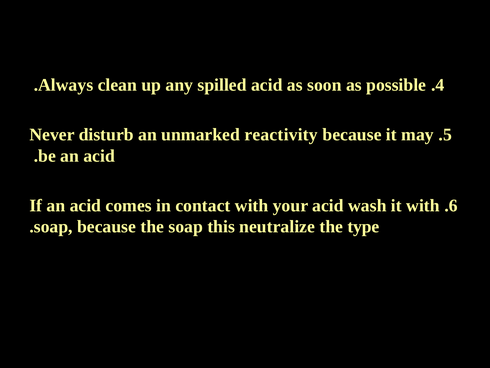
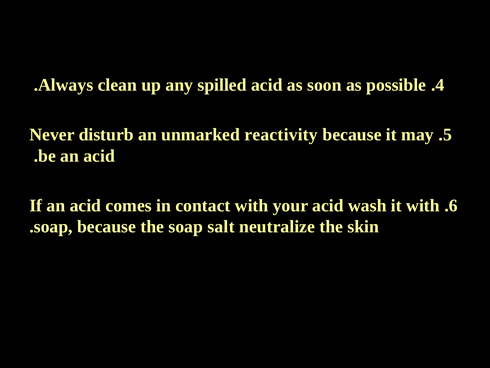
this: this -> salt
type: type -> skin
